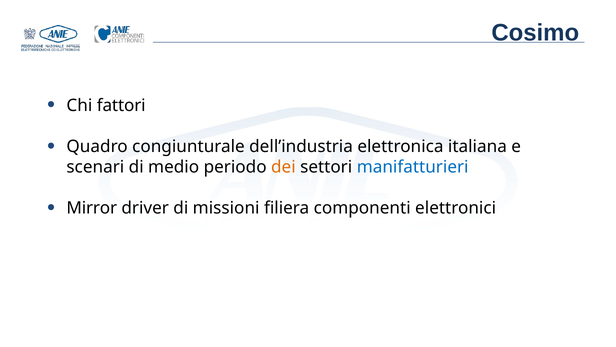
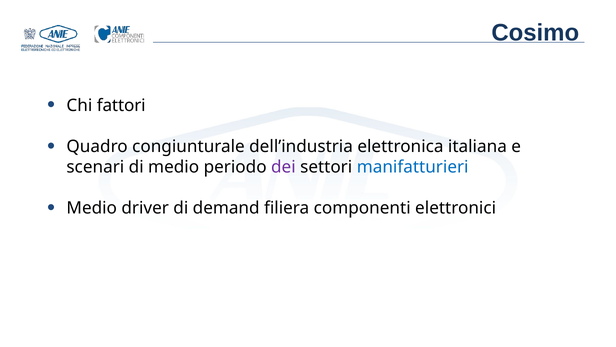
dei colour: orange -> purple
Mirror at (92, 208): Mirror -> Medio
missioni: missioni -> demand
